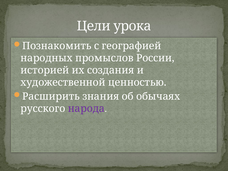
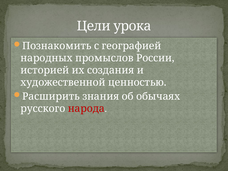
народа colour: purple -> red
